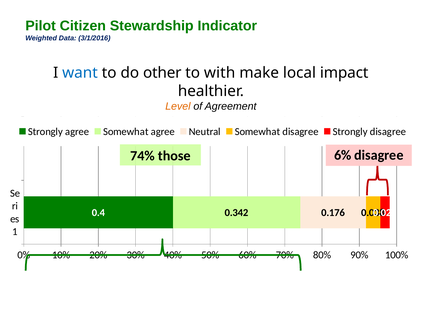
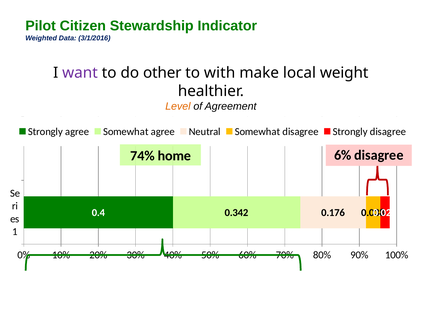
want colour: blue -> purple
impact: impact -> weight
those: those -> home
